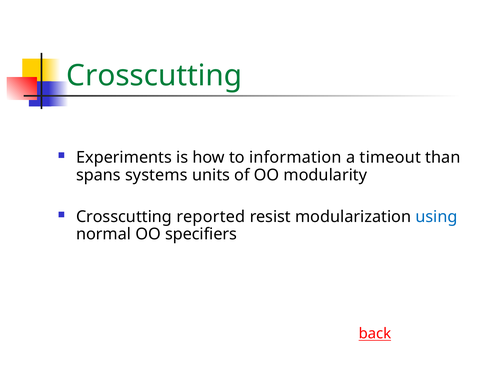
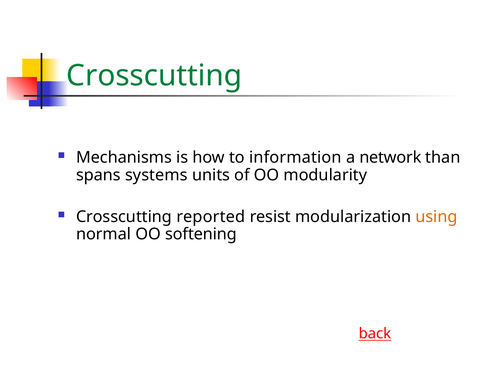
Experiments: Experiments -> Mechanisms
timeout: timeout -> network
using colour: blue -> orange
specifiers: specifiers -> softening
